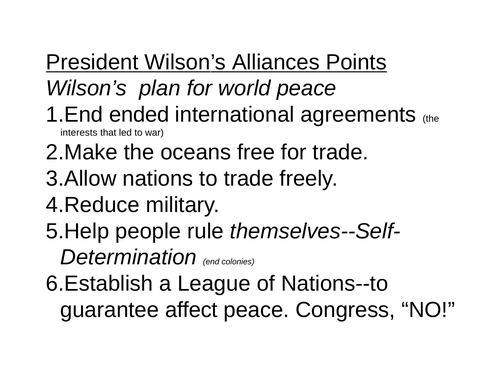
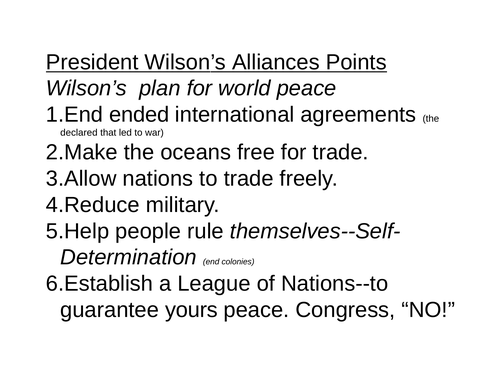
interests: interests -> declared
affect: affect -> yours
